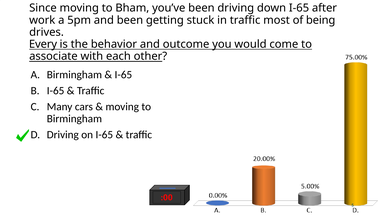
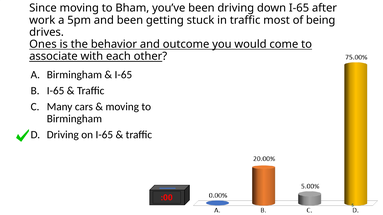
Every: Every -> Ones
